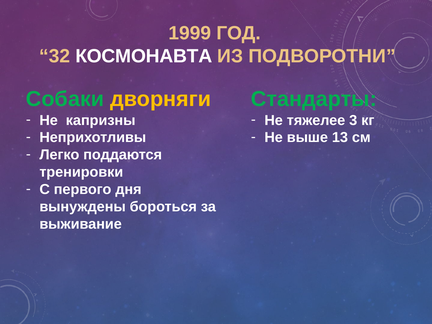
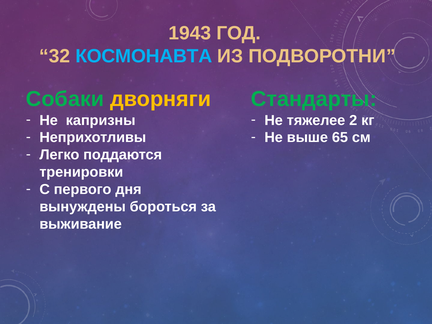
1999: 1999 -> 1943
КОСМОНАВТА colour: white -> light blue
3: 3 -> 2
13: 13 -> 65
